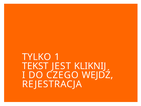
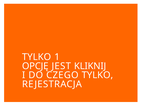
TEKST: TEKST -> OPCJĘ
CZEGO WEJDŹ: WEJDŹ -> TYLKO
